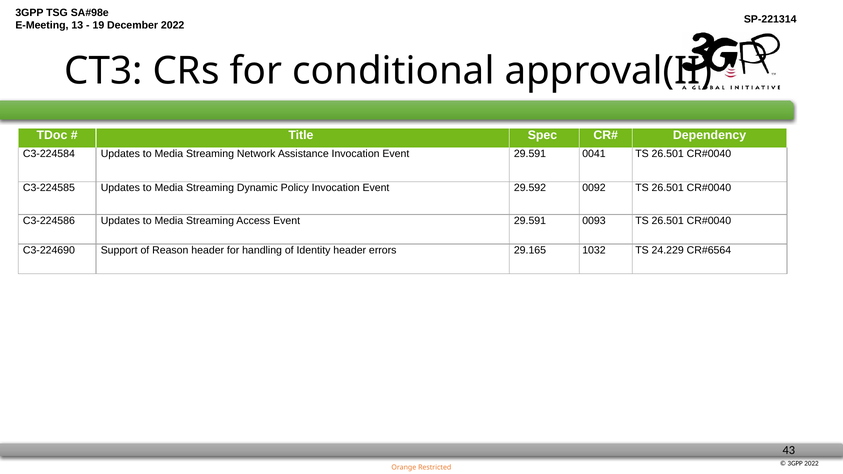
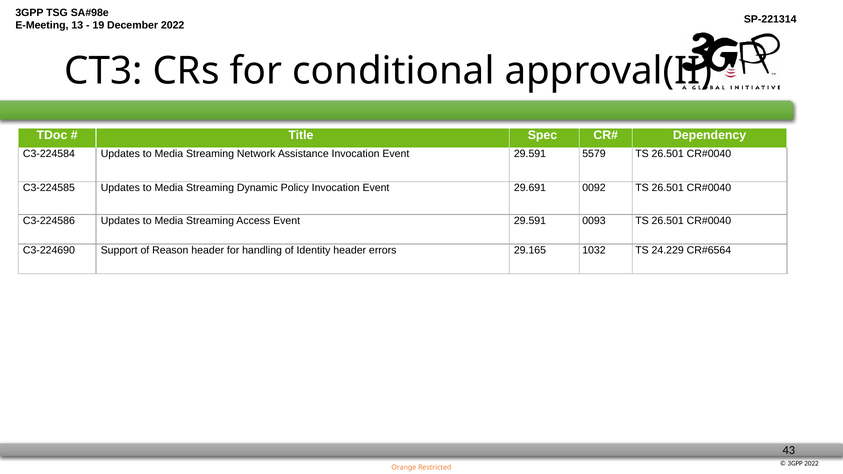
0041: 0041 -> 5579
29.592: 29.592 -> 29.691
